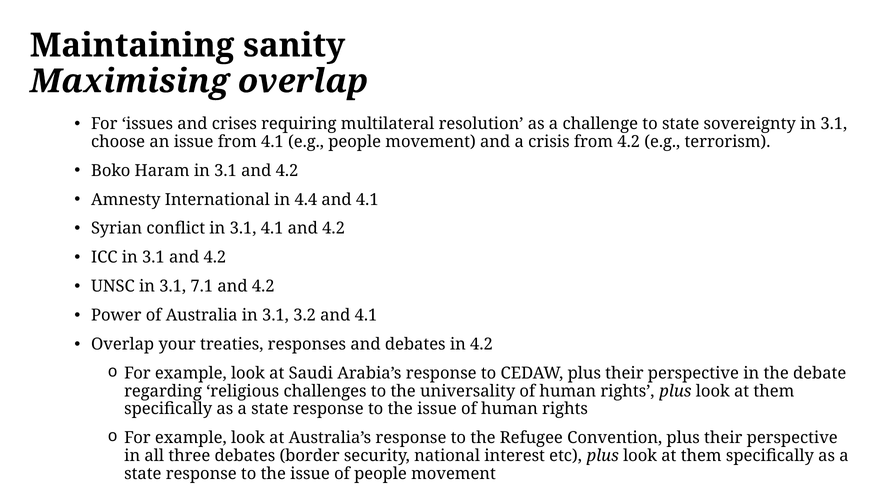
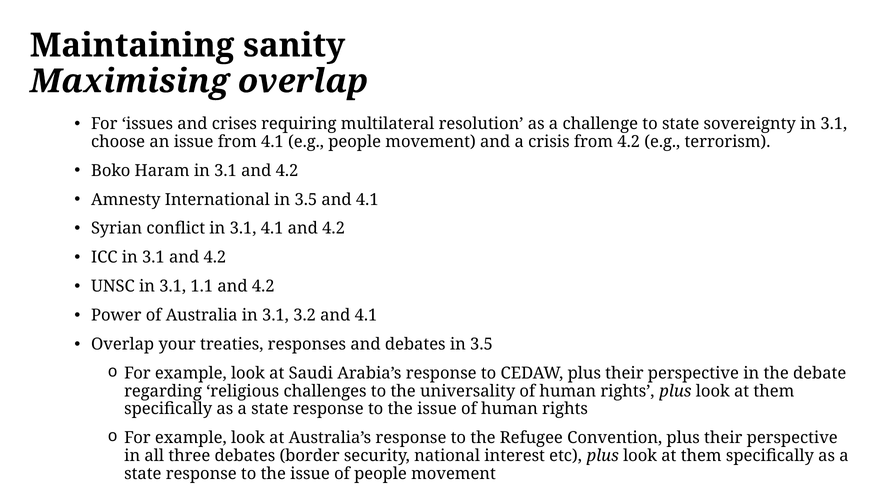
International in 4.4: 4.4 -> 3.5
7.1: 7.1 -> 1.1
debates in 4.2: 4.2 -> 3.5
